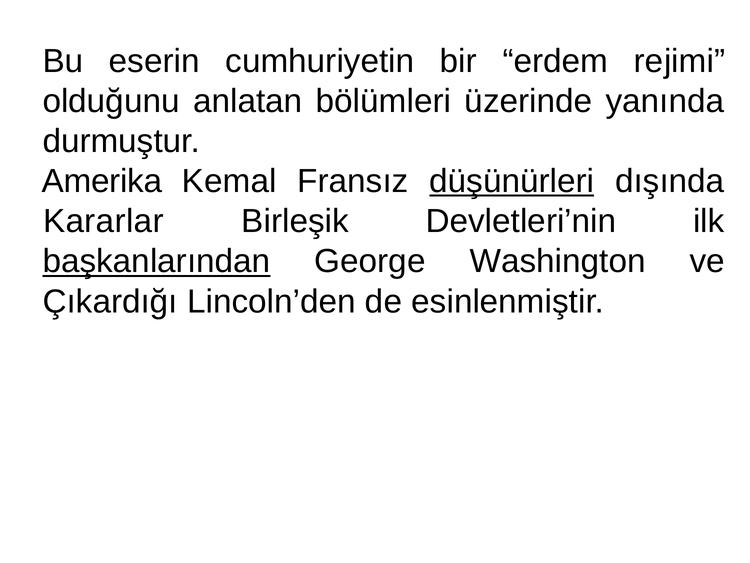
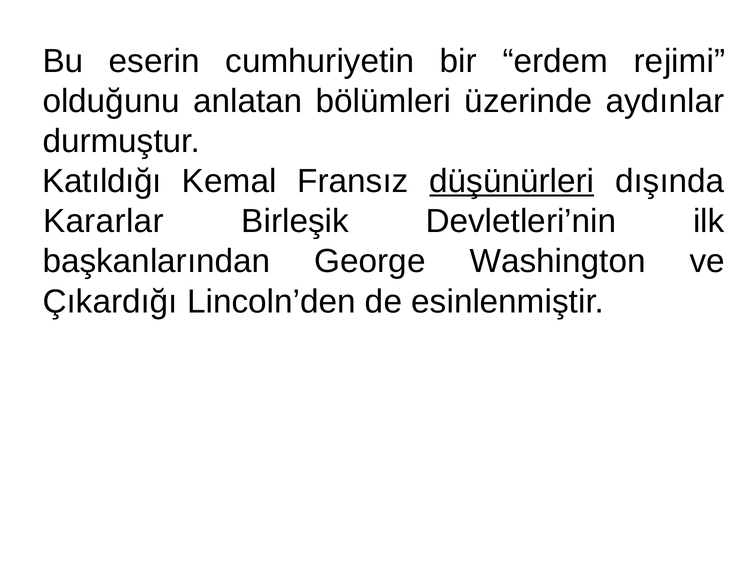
yanında: yanında -> aydınlar
Amerika: Amerika -> Katıldığı
başkanlarından underline: present -> none
